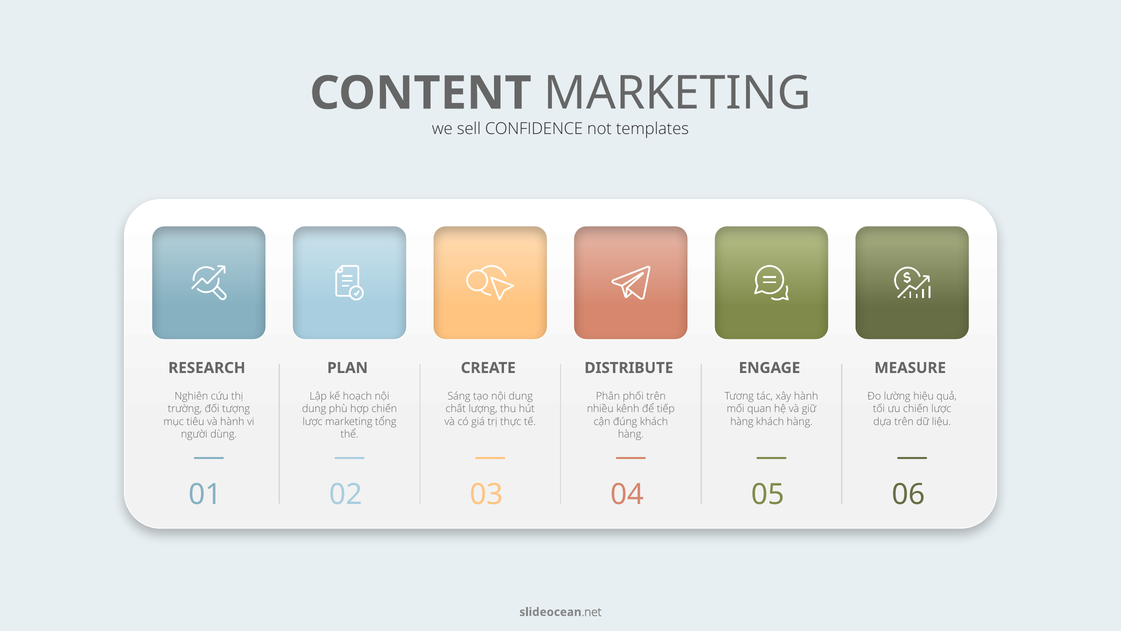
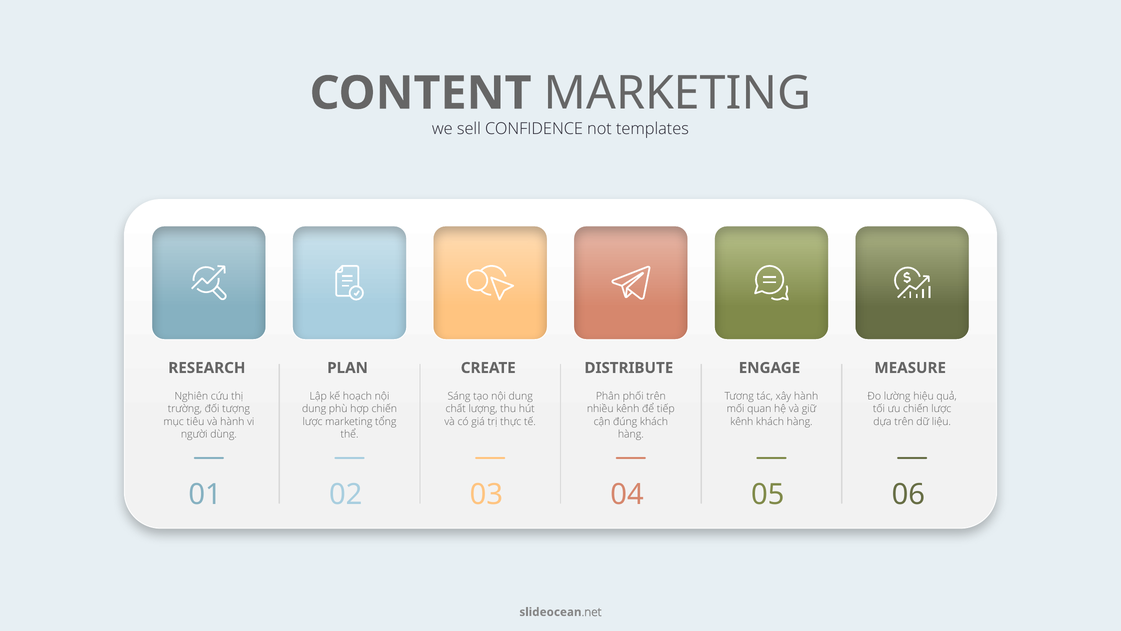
hàng at (742, 421): hàng -> kênh
